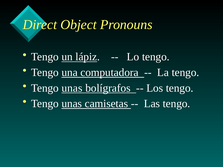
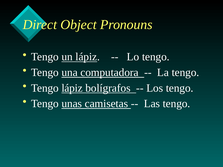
unas at (72, 88): unas -> lápiz
